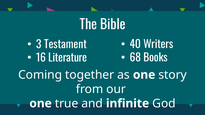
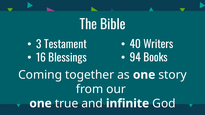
68: 68 -> 94
Literature: Literature -> Blessings
